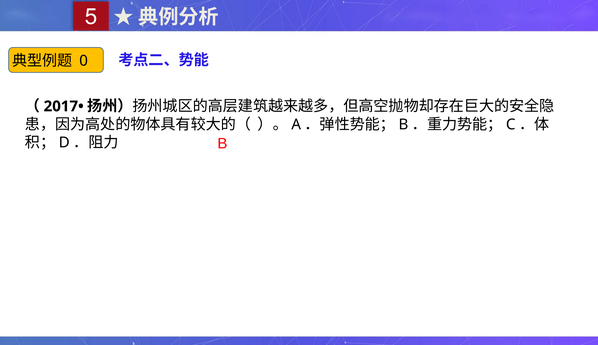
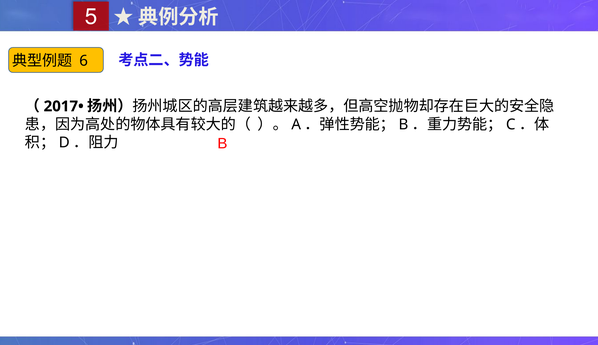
0: 0 -> 6
